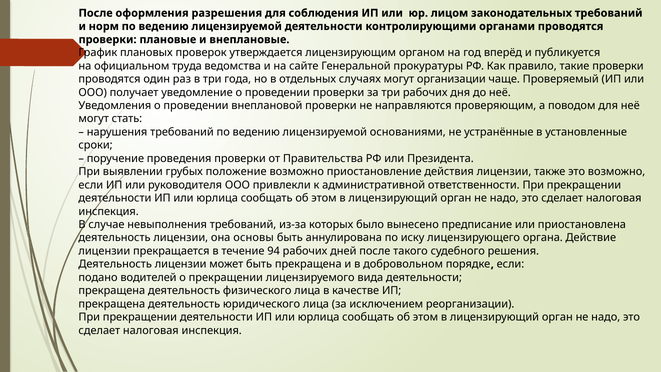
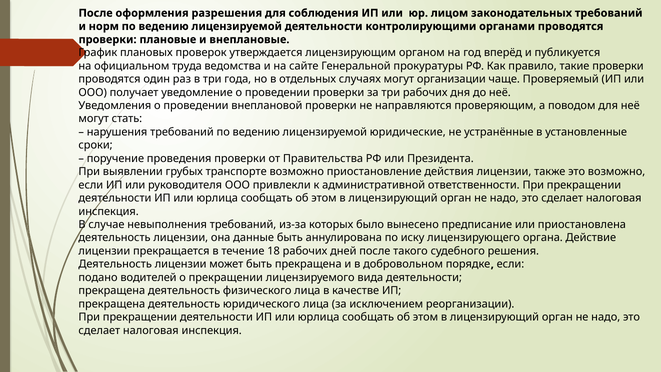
основаниями: основаниями -> юридические
положение: положение -> транспорте
основы: основы -> данные
94: 94 -> 18
